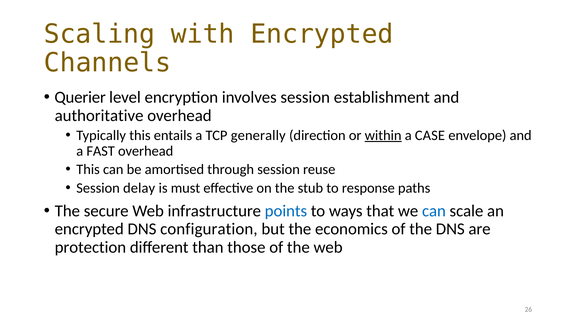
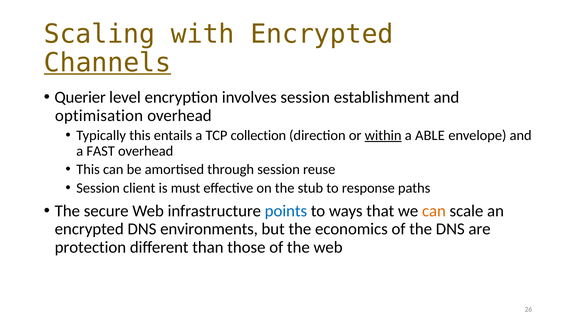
Channels underline: none -> present
authoritative: authoritative -> optimisation
generally: generally -> collection
CASE: CASE -> ABLE
delay: delay -> client
can at (434, 211) colour: blue -> orange
configuration: configuration -> environments
